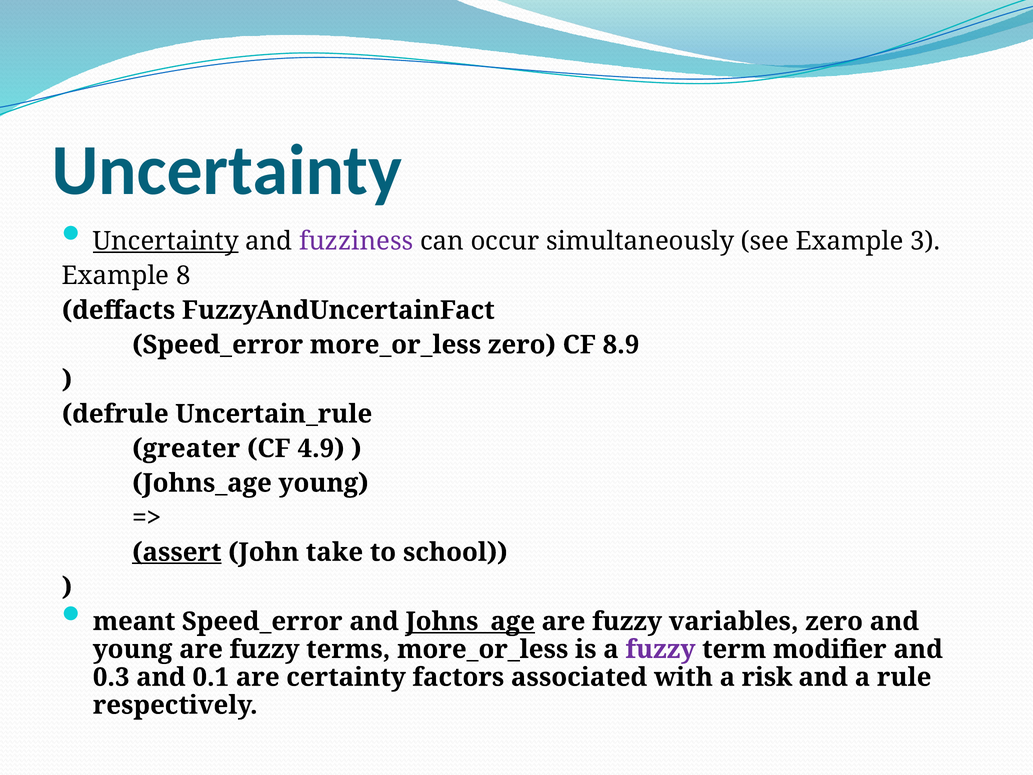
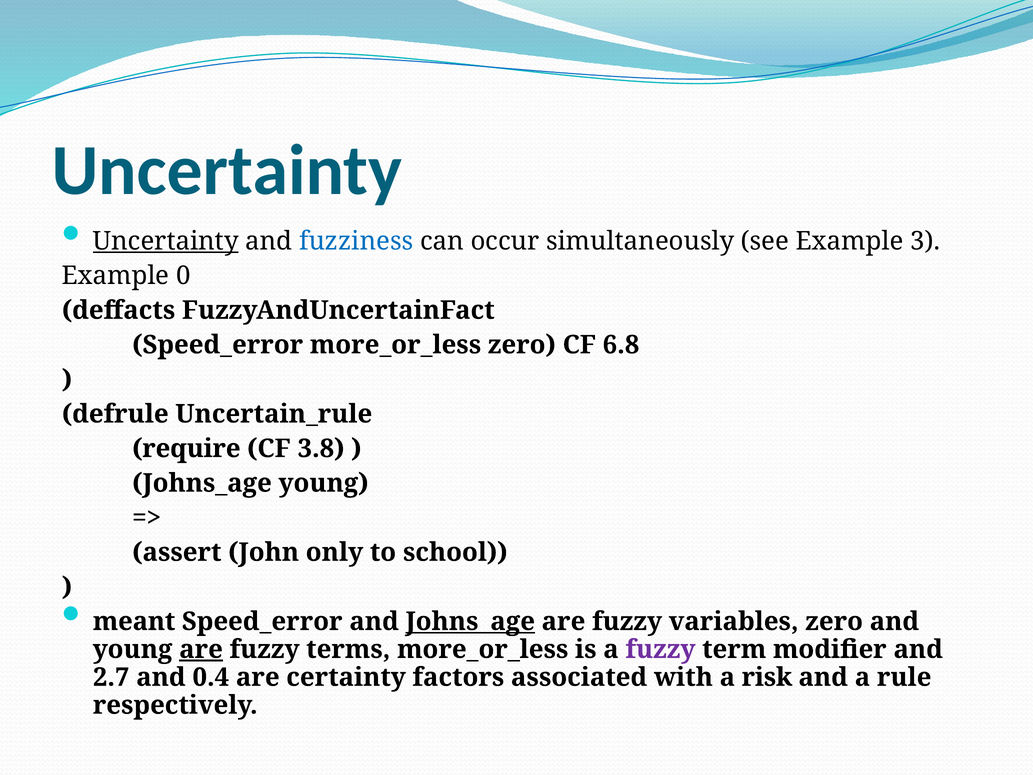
fuzziness colour: purple -> blue
8: 8 -> 0
8.9: 8.9 -> 6.8
greater: greater -> require
4.9: 4.9 -> 3.8
assert underline: present -> none
take: take -> only
are at (201, 649) underline: none -> present
0.3: 0.3 -> 2.7
0.1: 0.1 -> 0.4
